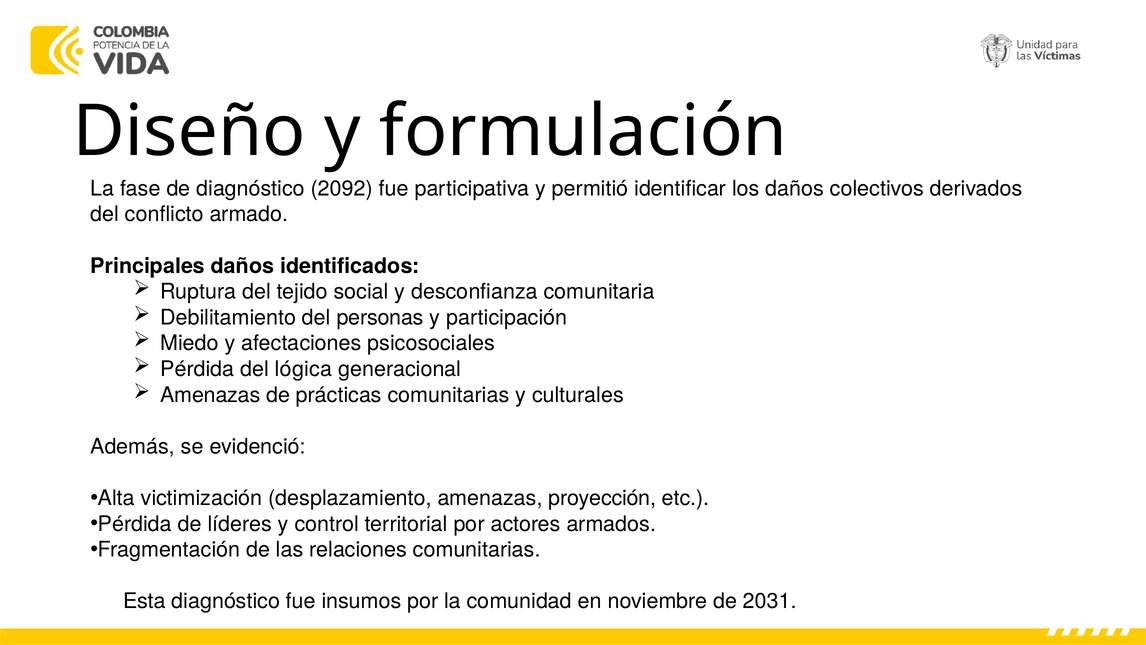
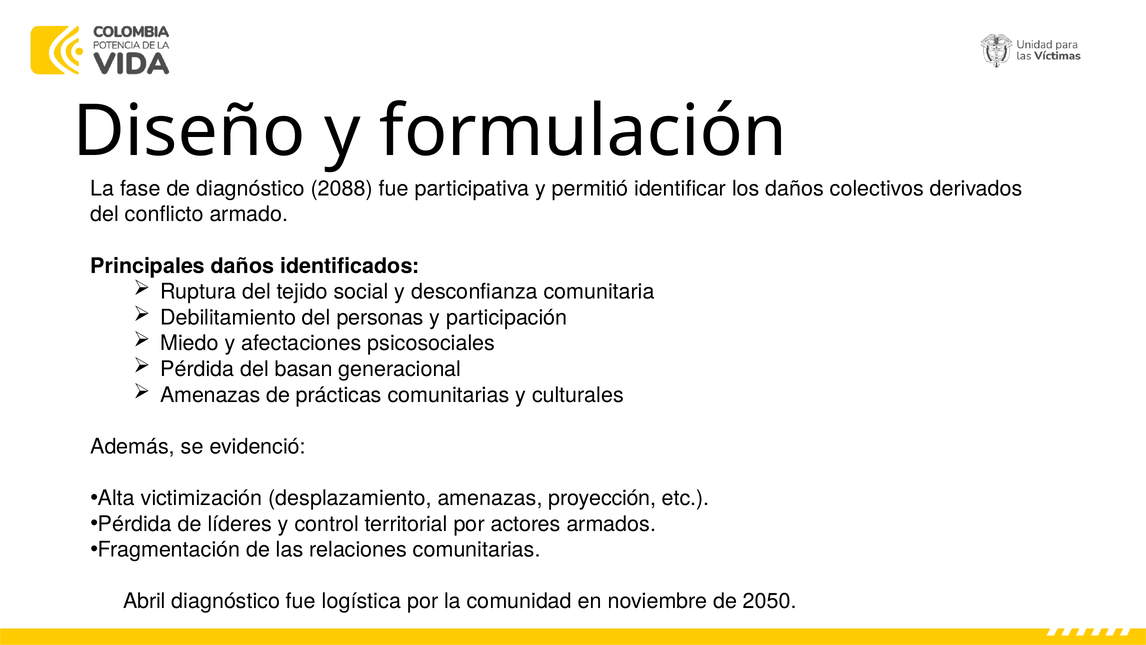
2092: 2092 -> 2088
lógica: lógica -> basan
Esta: Esta -> Abril
insumos: insumos -> logística
2031: 2031 -> 2050
